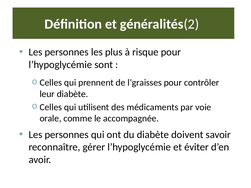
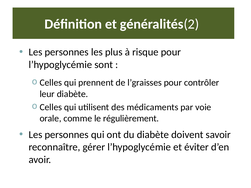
accompagnée: accompagnée -> régulièrement
